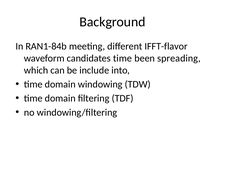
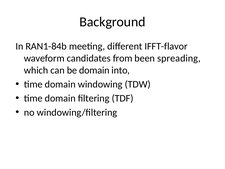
candidates time: time -> from
be include: include -> domain
